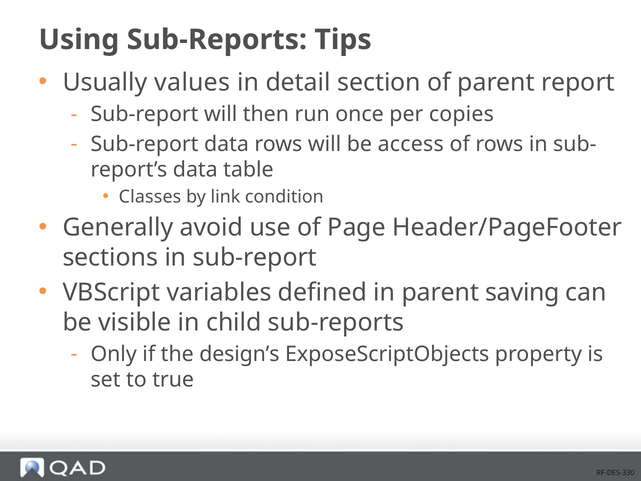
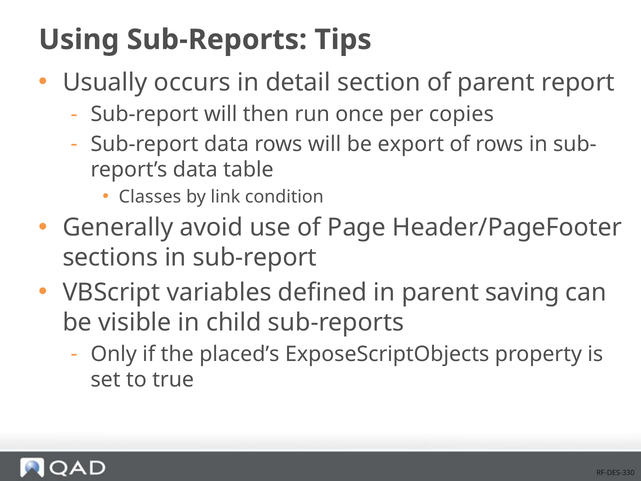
values: values -> occurs
access: access -> export
design’s: design’s -> placed’s
